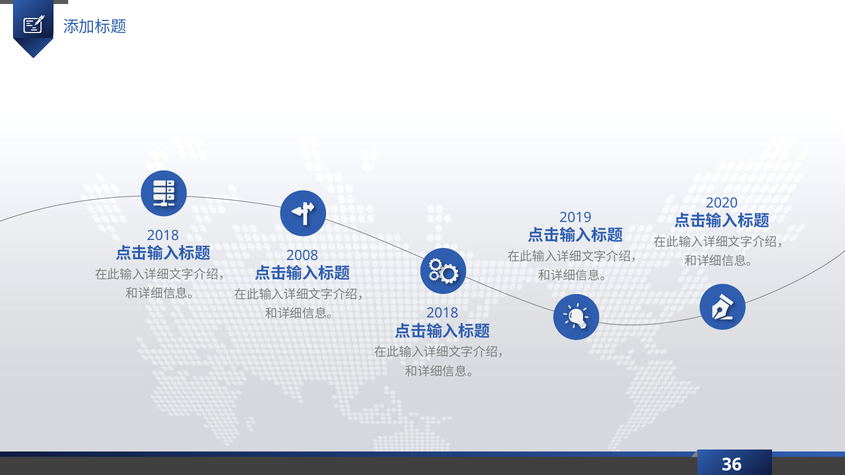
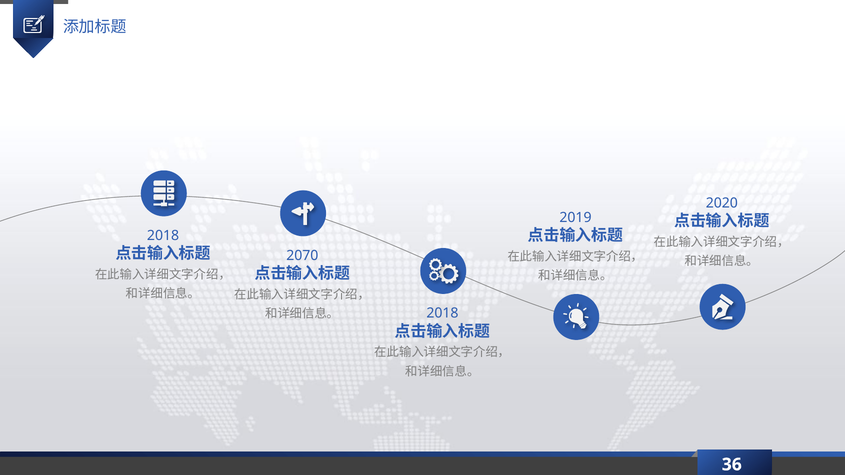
2008: 2008 -> 2070
